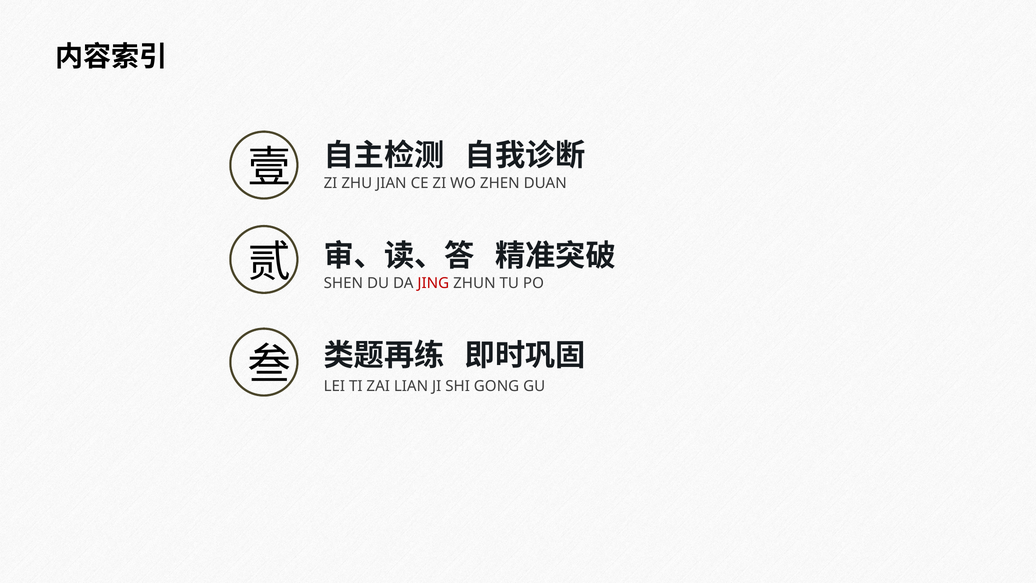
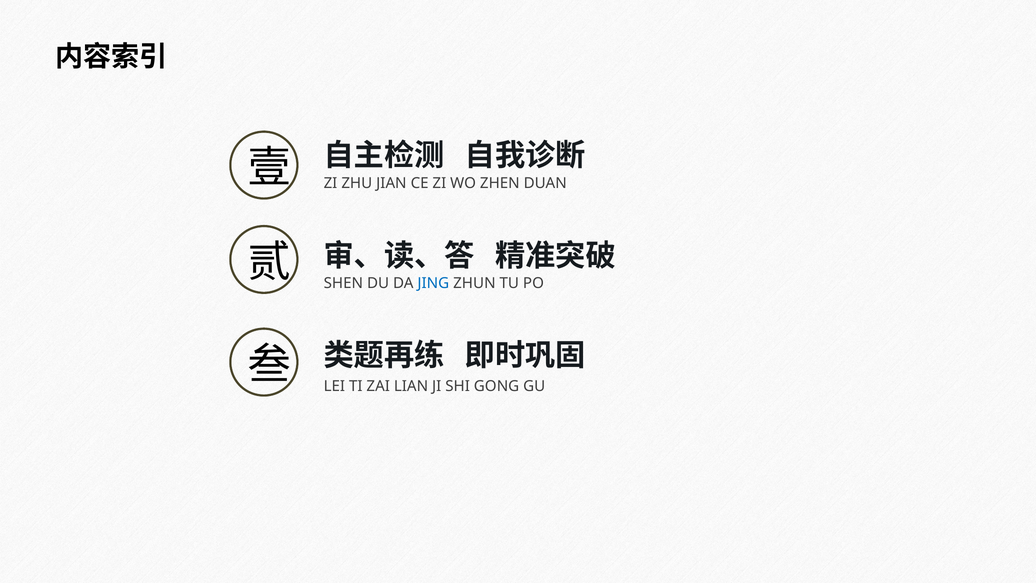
JING colour: red -> blue
